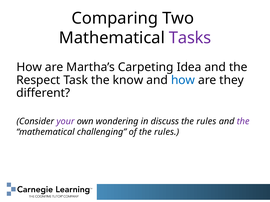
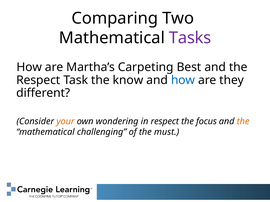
Idea: Idea -> Best
your colour: purple -> orange
in discuss: discuss -> respect
rules at (206, 122): rules -> focus
the at (243, 122) colour: purple -> orange
of the rules: rules -> must
